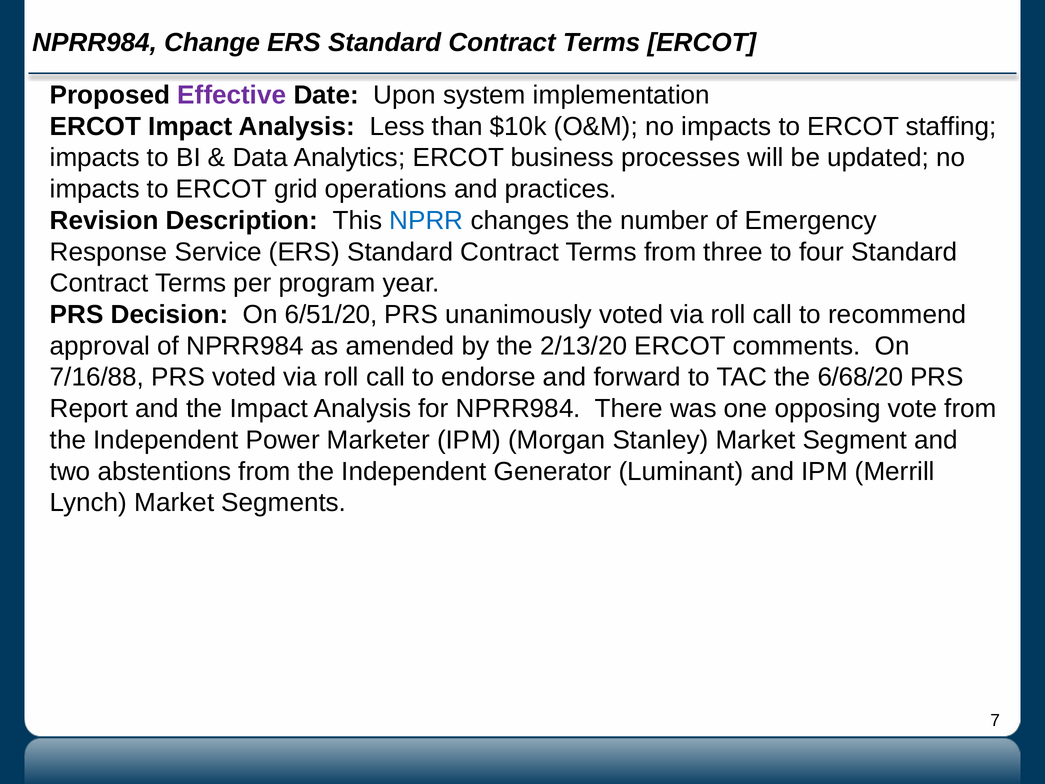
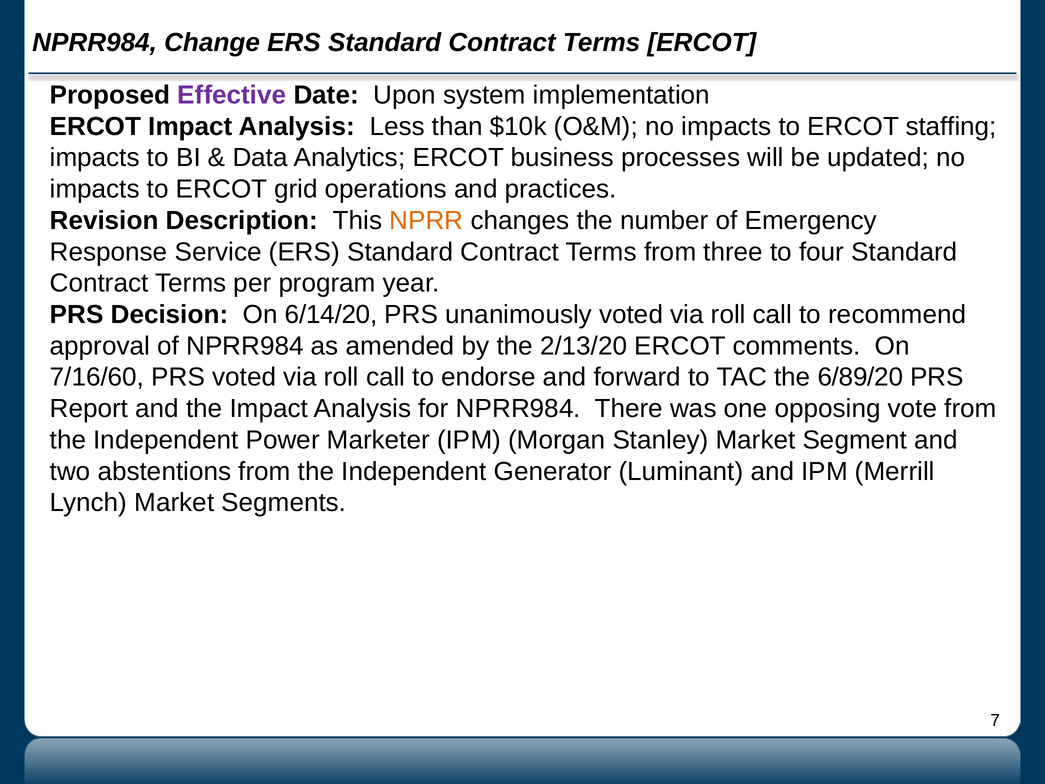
NPRR colour: blue -> orange
6/51/20: 6/51/20 -> 6/14/20
7/16/88: 7/16/88 -> 7/16/60
6/68/20: 6/68/20 -> 6/89/20
